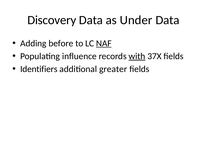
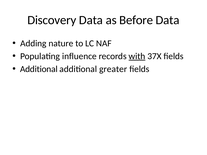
Under: Under -> Before
before: before -> nature
NAF underline: present -> none
Identifiers at (39, 69): Identifiers -> Additional
